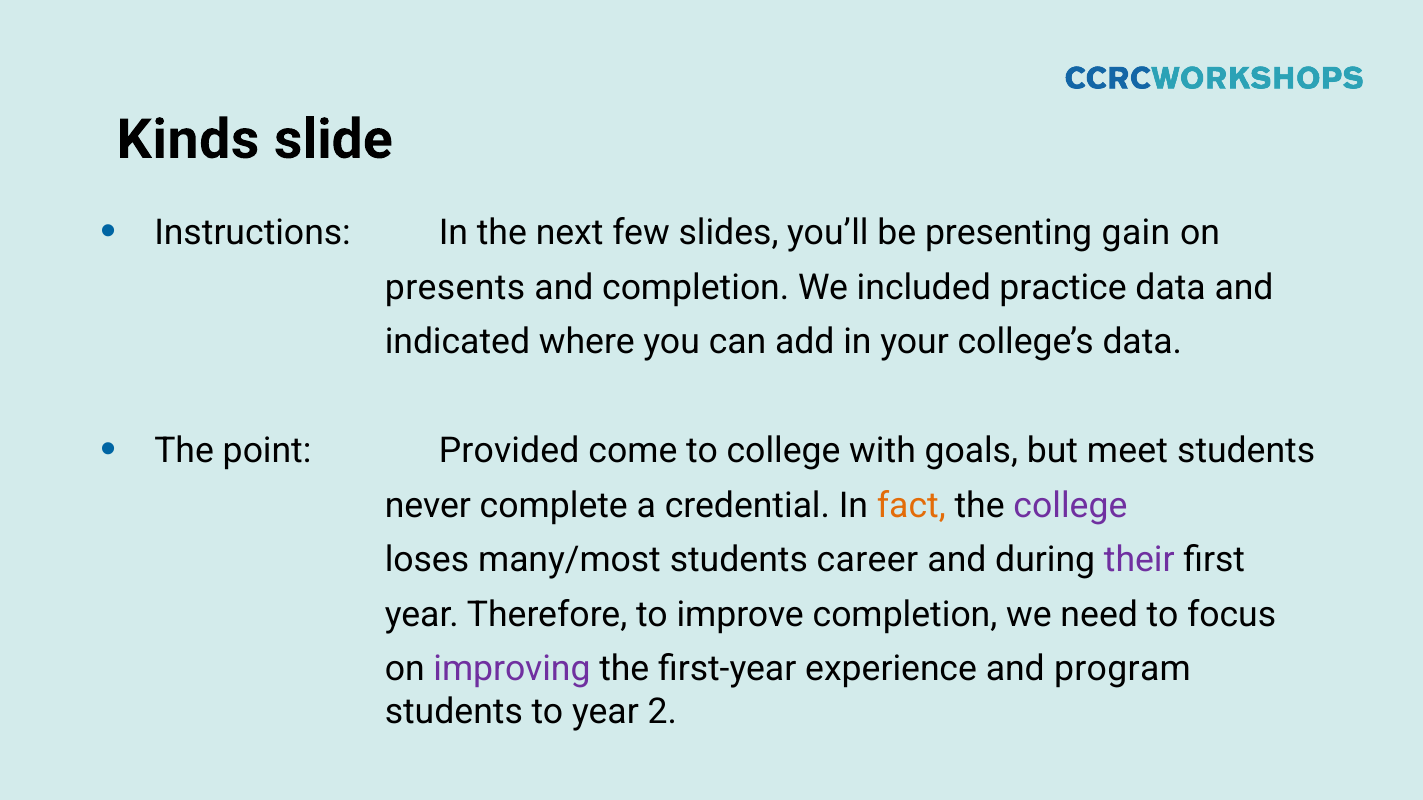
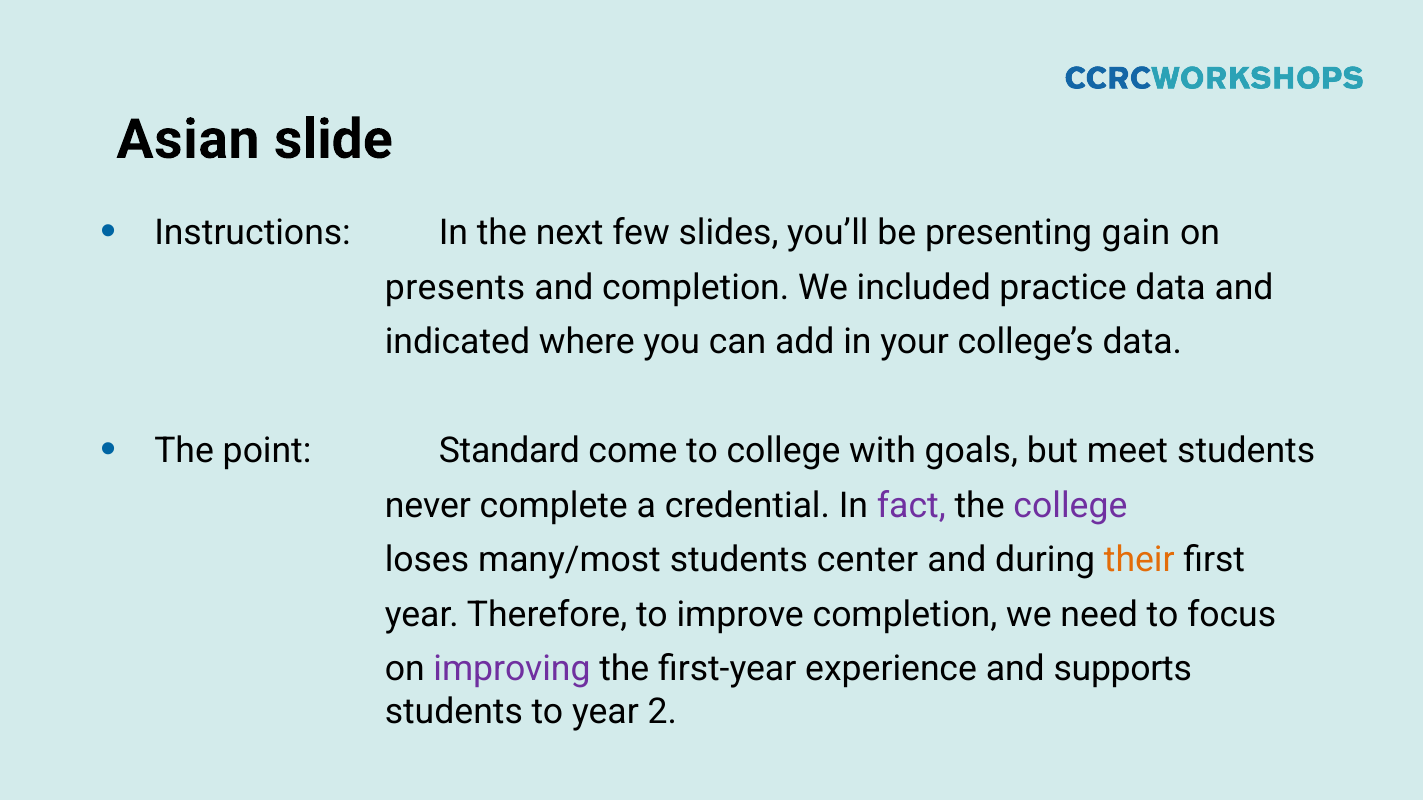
Kinds: Kinds -> Asian
Provided: Provided -> Standard
fact colour: orange -> purple
career: career -> center
their colour: purple -> orange
program: program -> supports
